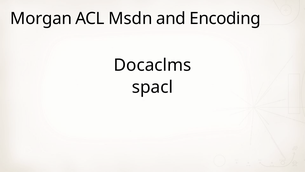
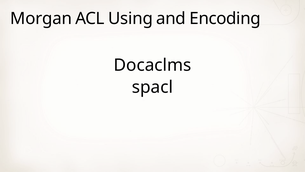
Msdn: Msdn -> Using
